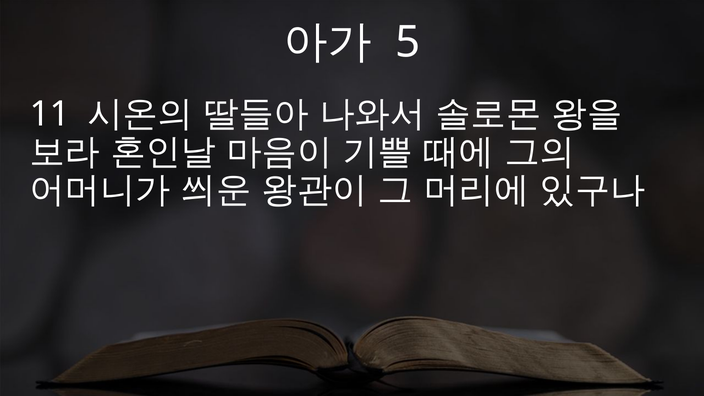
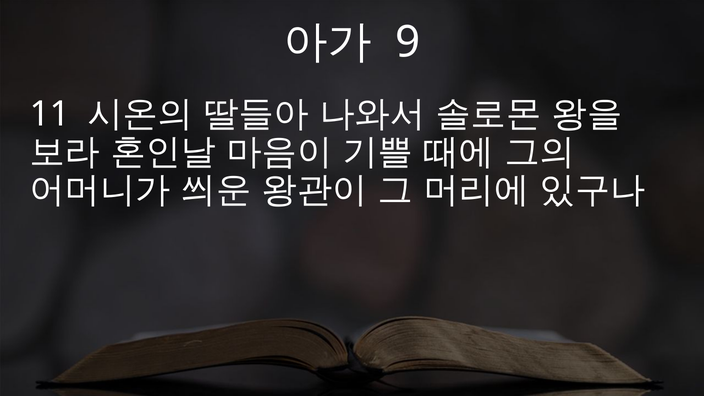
5: 5 -> 9
